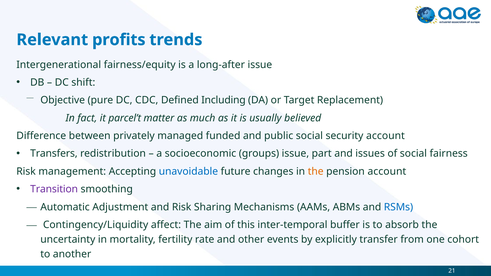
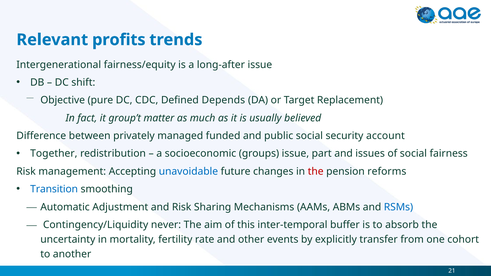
Including: Including -> Depends
parcel’t: parcel’t -> group’t
Transfers: Transfers -> Together
the at (316, 172) colour: orange -> red
pension account: account -> reforms
Transition colour: purple -> blue
affect: affect -> never
